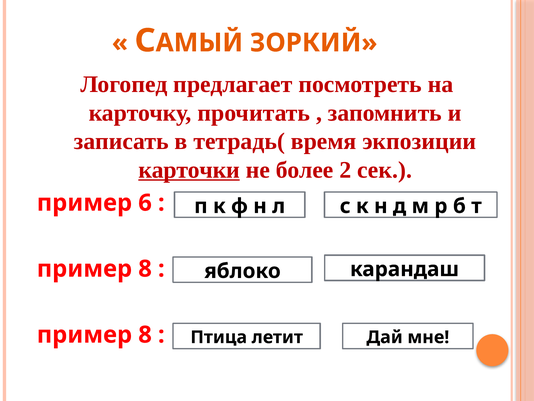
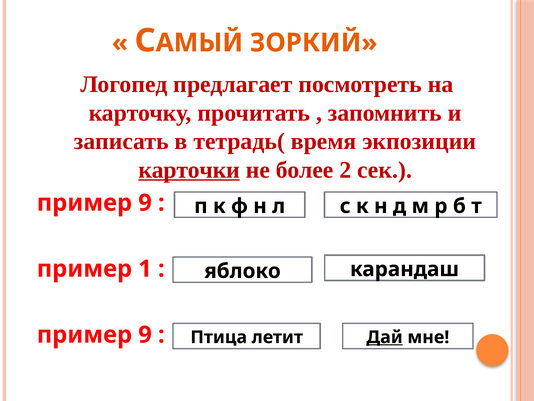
6 at (145, 203): 6 -> 9
8 at (145, 269): 8 -> 1
8 at (145, 334): 8 -> 9
Дай underline: none -> present
